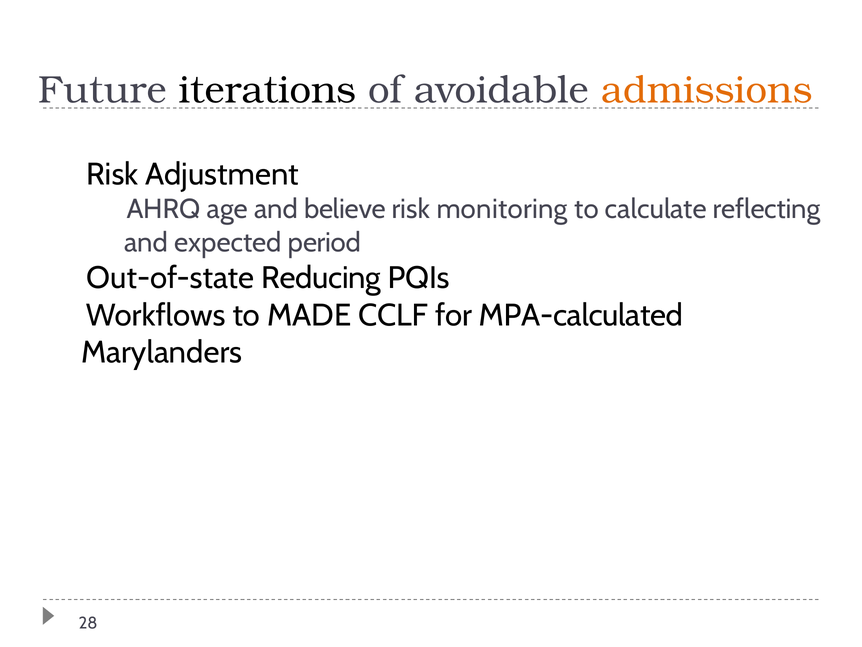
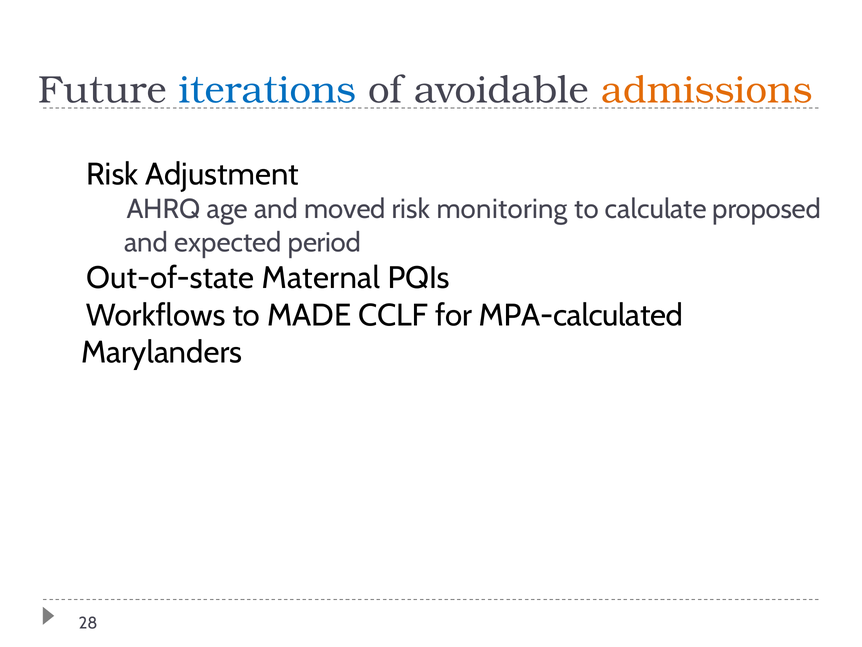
iterations colour: black -> blue
believe: believe -> moved
reflecting: reflecting -> proposed
Reducing: Reducing -> Maternal
